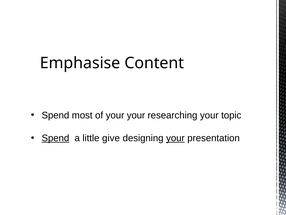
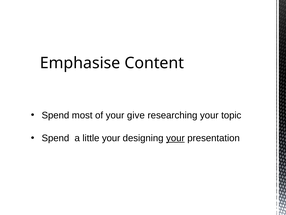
your your: your -> give
Spend at (55, 138) underline: present -> none
little give: give -> your
